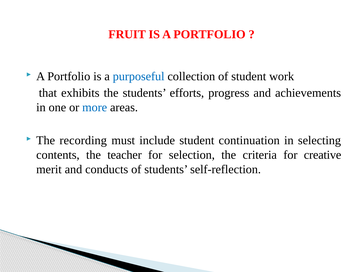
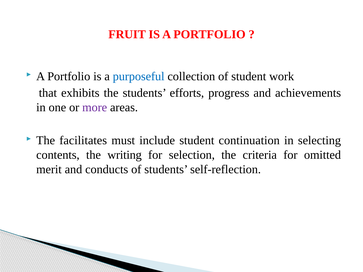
more colour: blue -> purple
recording: recording -> facilitates
teacher: teacher -> writing
creative: creative -> omitted
